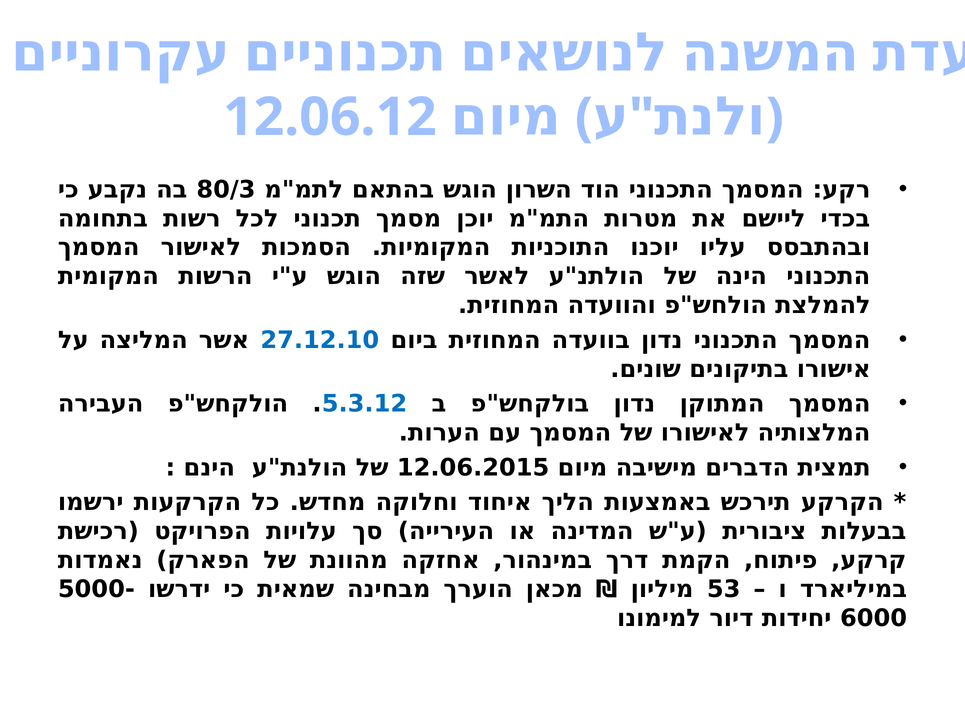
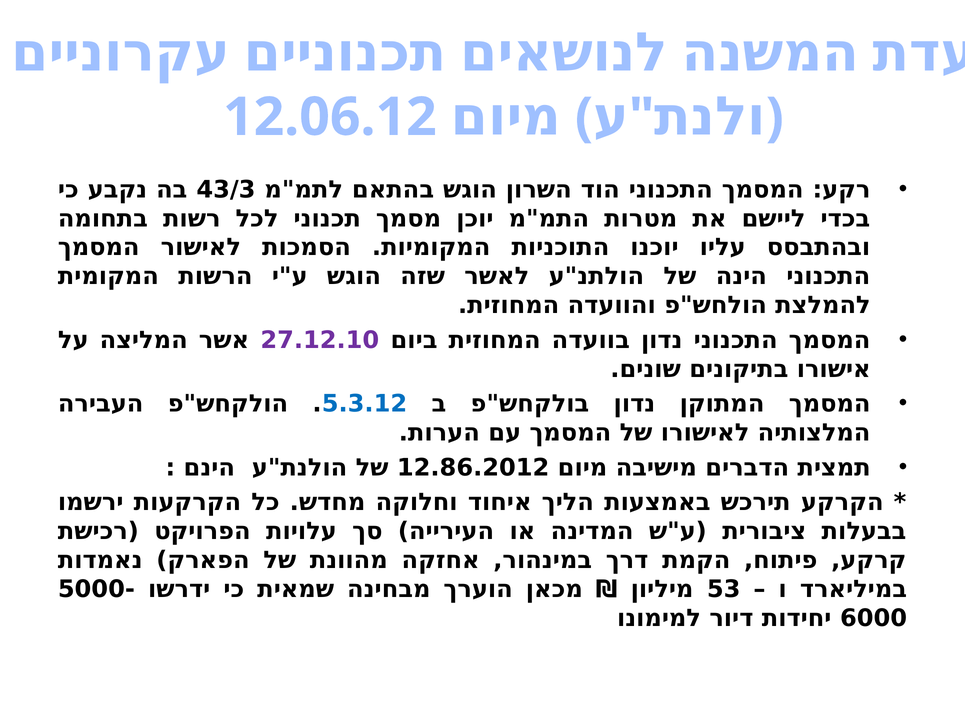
80/3: 80/3 -> 43/3
27.12.10 colour: blue -> purple
12.06.2015: 12.06.2015 -> 12.86.2012
